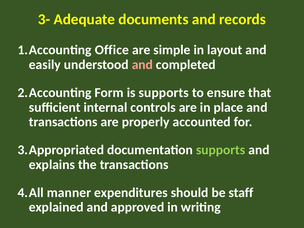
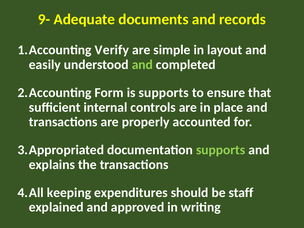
3-: 3- -> 9-
Office: Office -> Verify
and at (142, 65) colour: pink -> light green
manner: manner -> keeping
